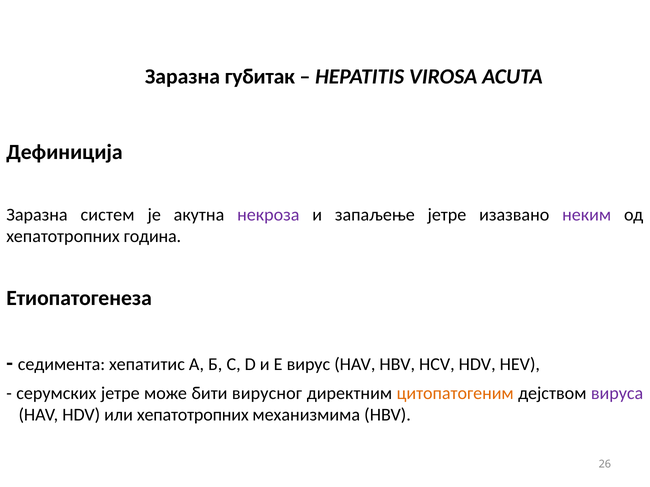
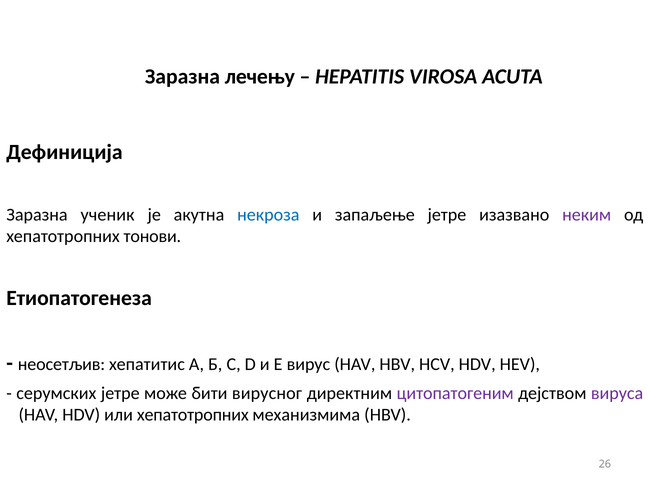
губитак: губитак -> лечењу
систем: систем -> ученик
некроза colour: purple -> blue
година: година -> тонови
седимента: седимента -> неосетљив
цитопатогеним colour: orange -> purple
